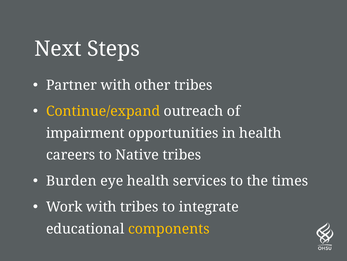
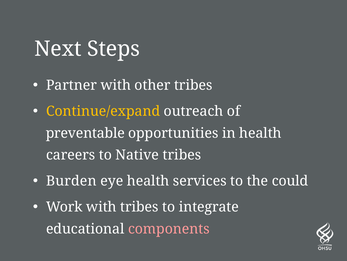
impairment: impairment -> preventable
times: times -> could
components colour: yellow -> pink
